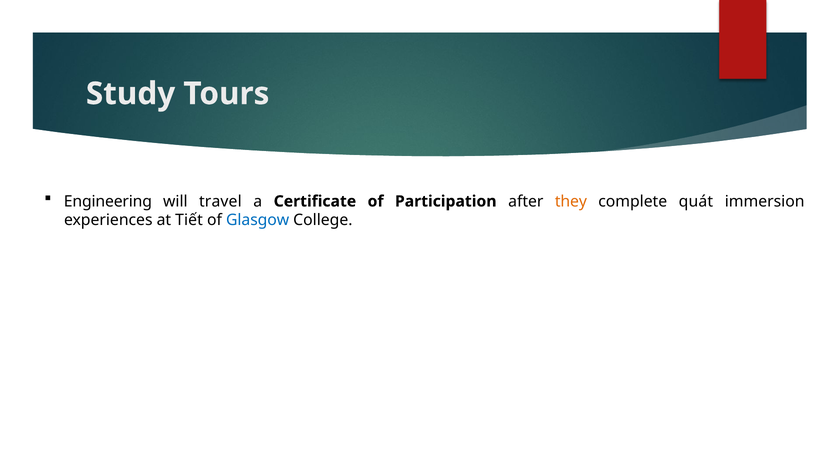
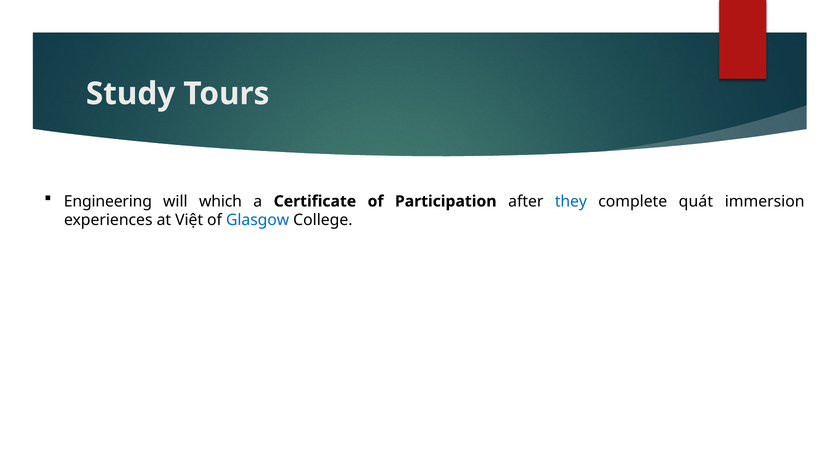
travel: travel -> which
they colour: orange -> blue
Tiết: Tiết -> Việt
